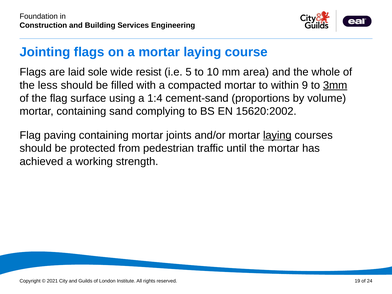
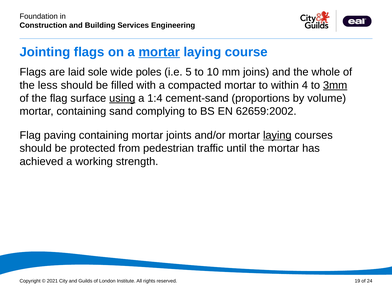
mortar at (159, 52) underline: none -> present
resist: resist -> poles
area: area -> joins
9: 9 -> 4
using underline: none -> present
15620:2002: 15620:2002 -> 62659:2002
